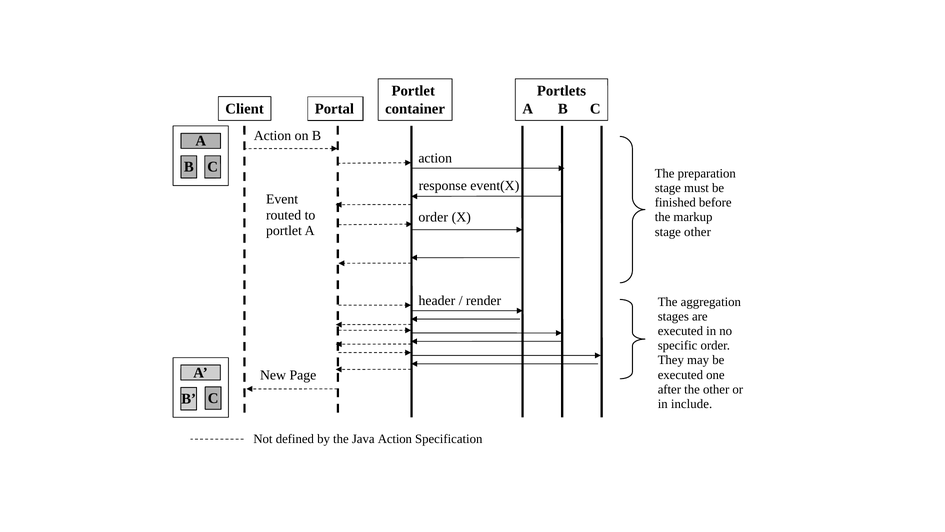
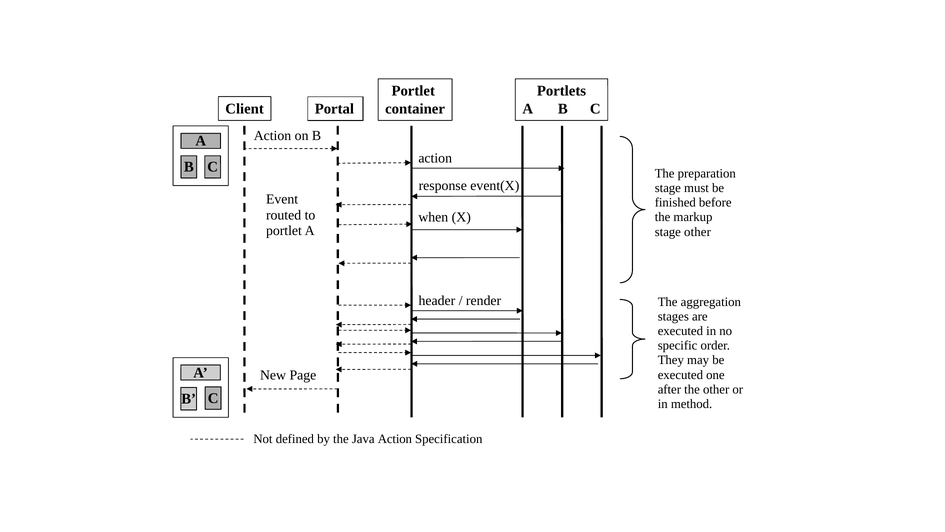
order at (433, 217): order -> when
include: include -> method
